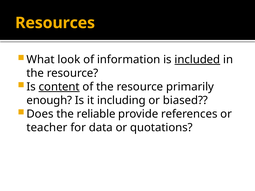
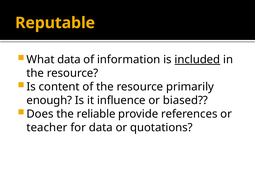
Resources: Resources -> Reputable
What look: look -> data
content underline: present -> none
including: including -> influence
